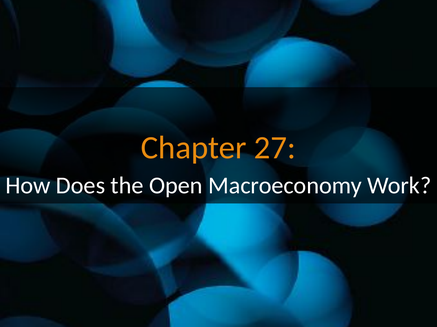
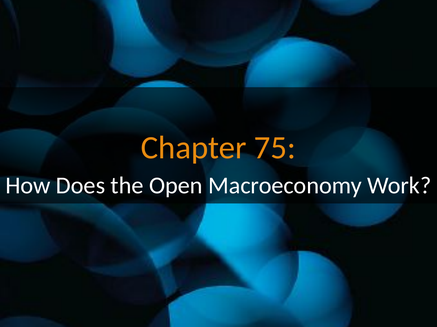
27: 27 -> 75
